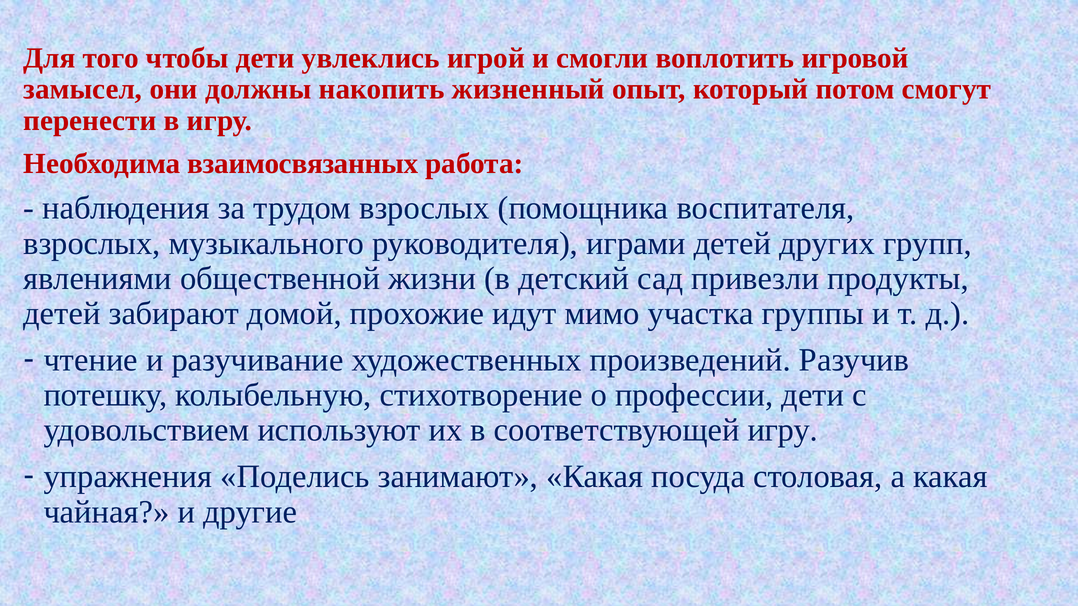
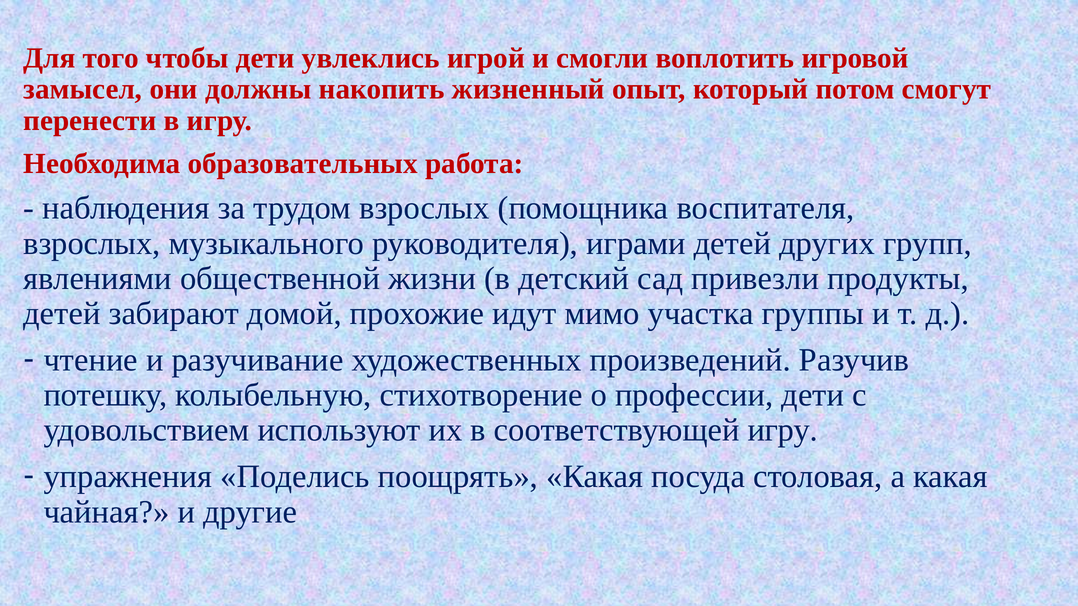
взаимосвязанных: взаимосвязанных -> образовательных
занимают: занимают -> поощрять
